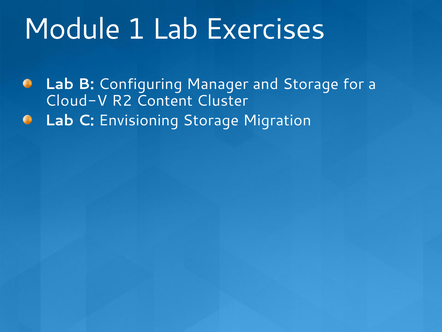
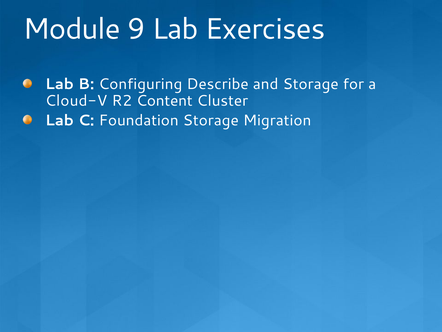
1: 1 -> 9
Manager: Manager -> Describe
Envisioning: Envisioning -> Foundation
